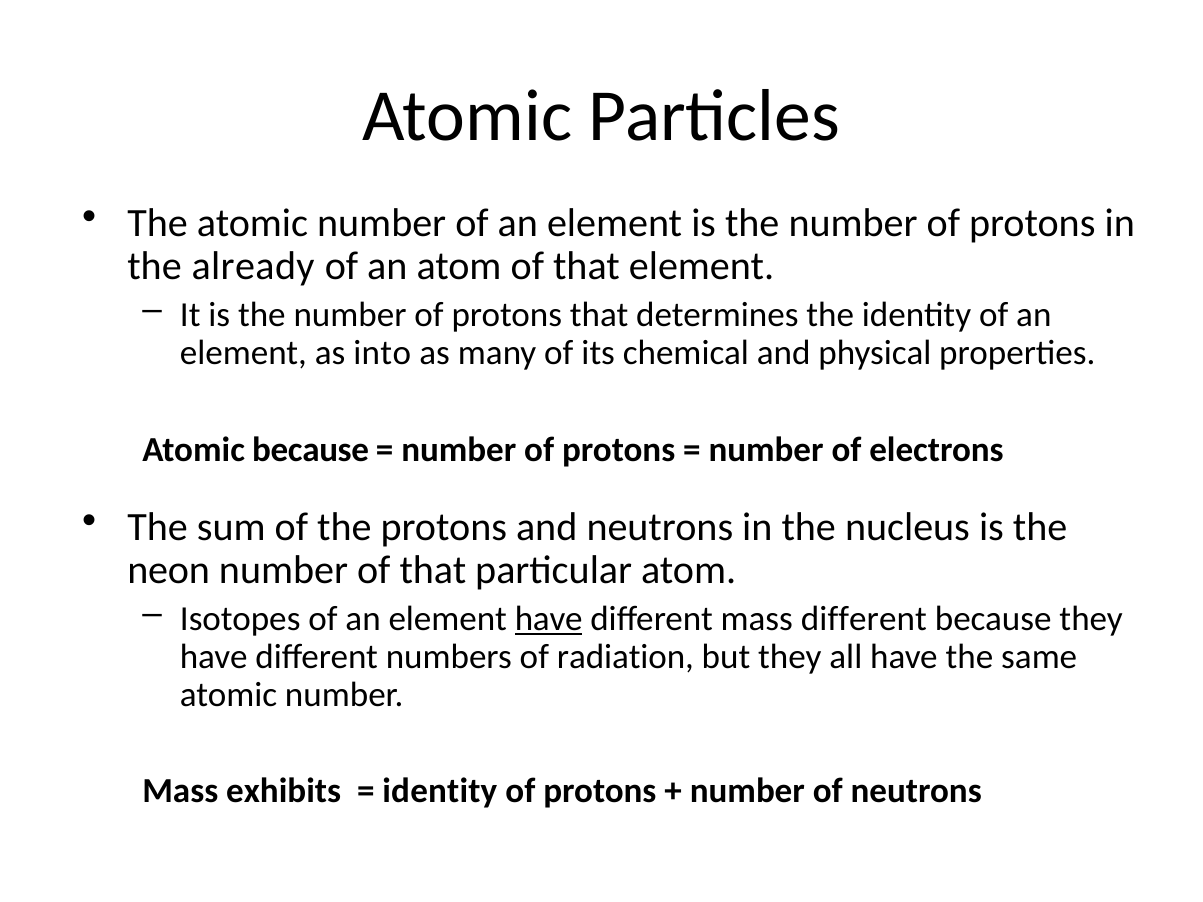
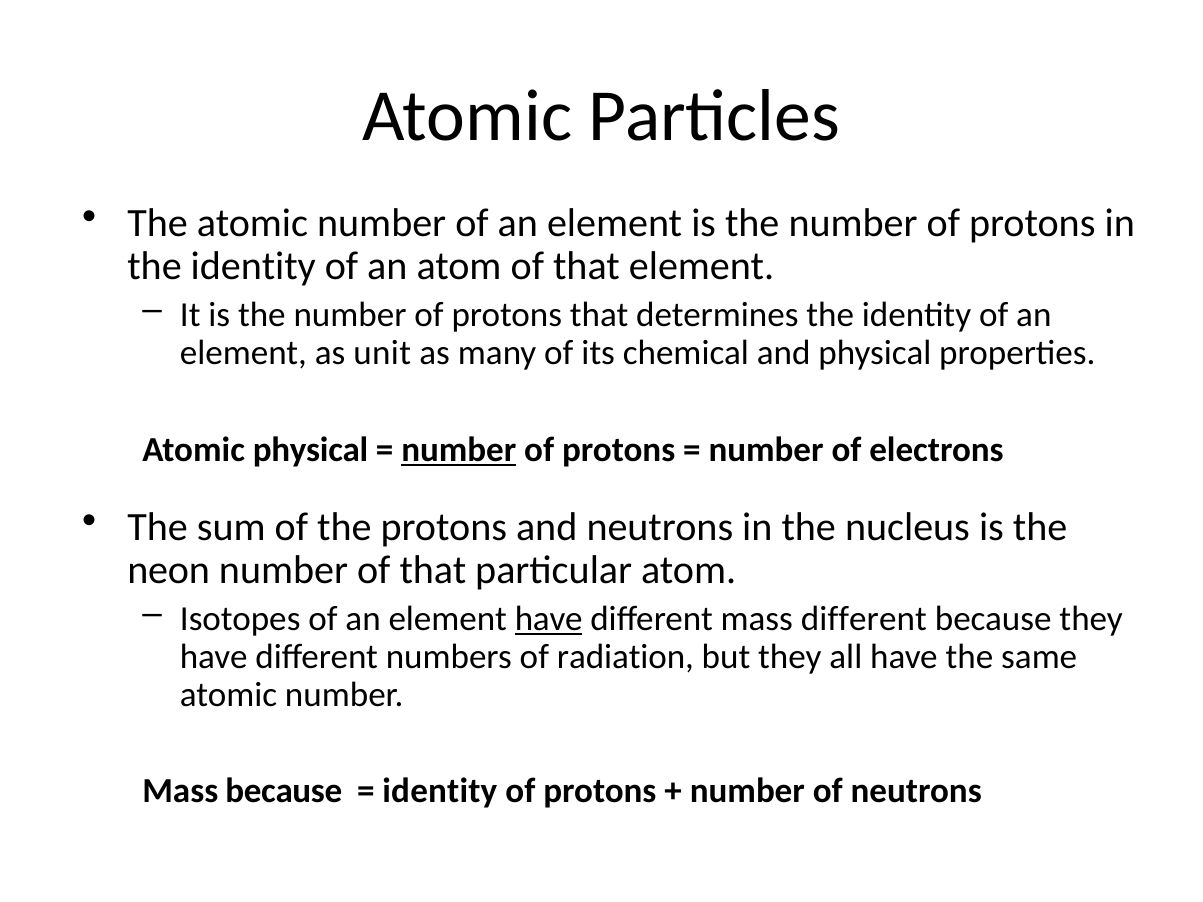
already at (253, 267): already -> identity
into: into -> unit
Atomic because: because -> physical
number at (459, 450) underline: none -> present
Mass exhibits: exhibits -> because
